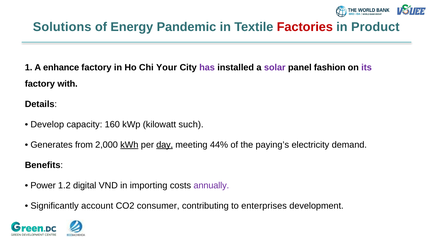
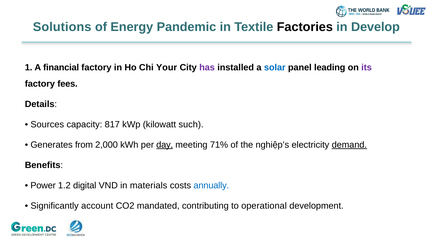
Factories colour: red -> black
Product: Product -> Develop
enhance: enhance -> financial
solar colour: purple -> blue
fashion: fashion -> leading
with: with -> fees
Develop: Develop -> Sources
160: 160 -> 817
kWh underline: present -> none
44%: 44% -> 71%
paying’s: paying’s -> nghiệp’s
demand underline: none -> present
importing: importing -> materials
annually colour: purple -> blue
consumer: consumer -> mandated
enterprises: enterprises -> operational
